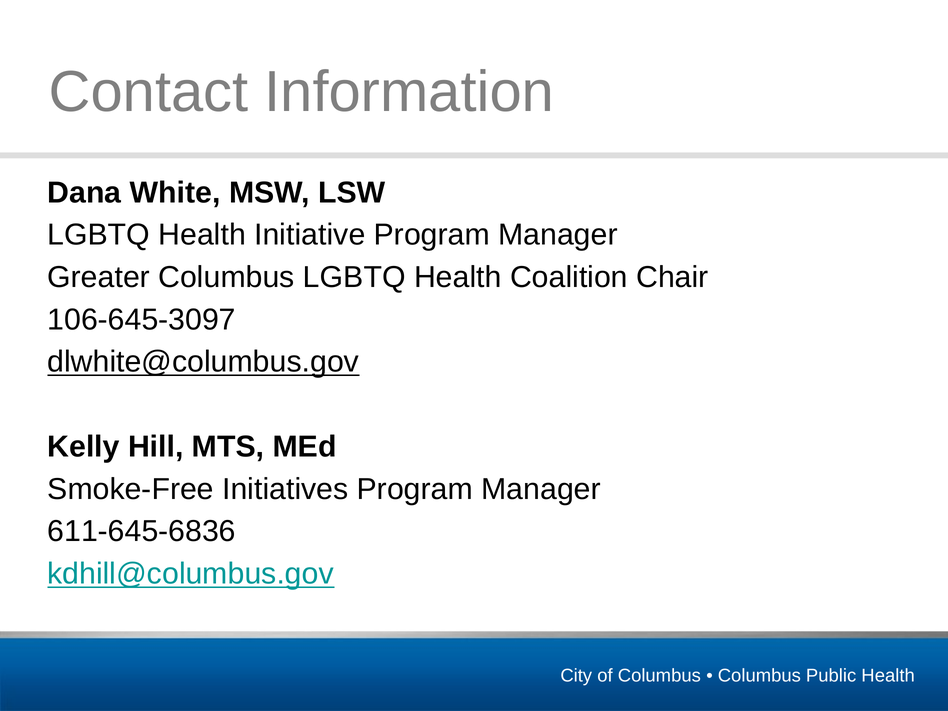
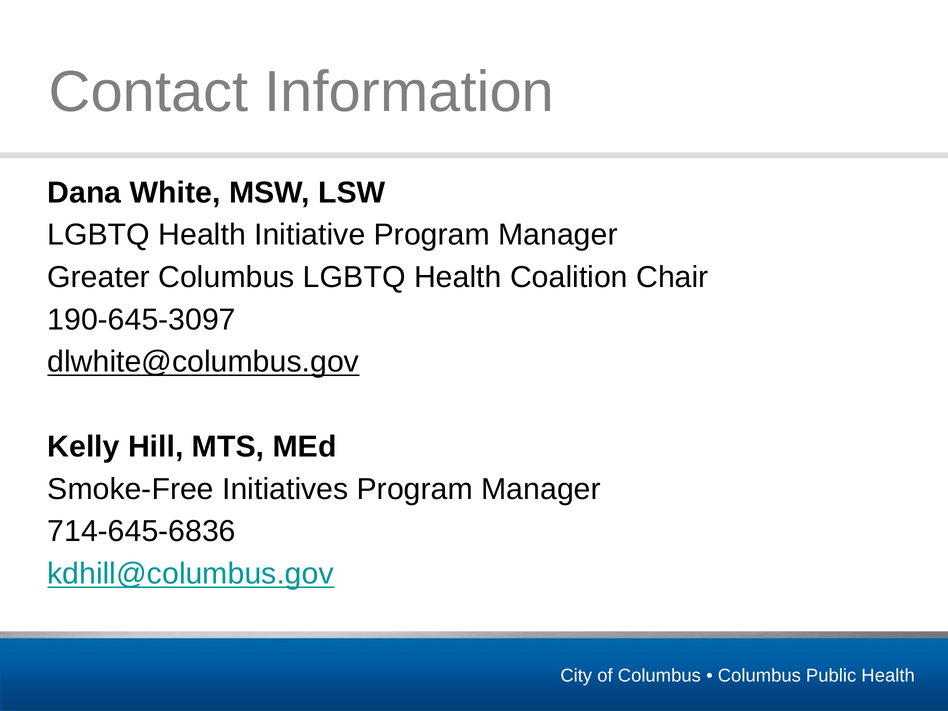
106-645-3097: 106-645-3097 -> 190-645-3097
611-645-6836: 611-645-6836 -> 714-645-6836
